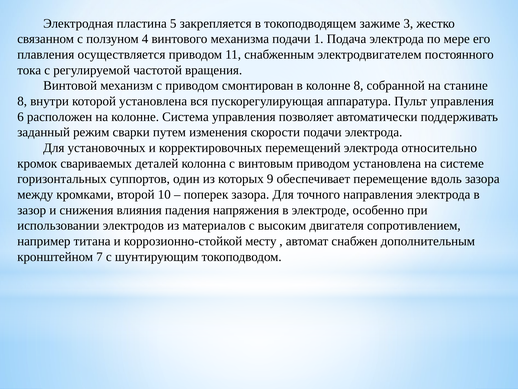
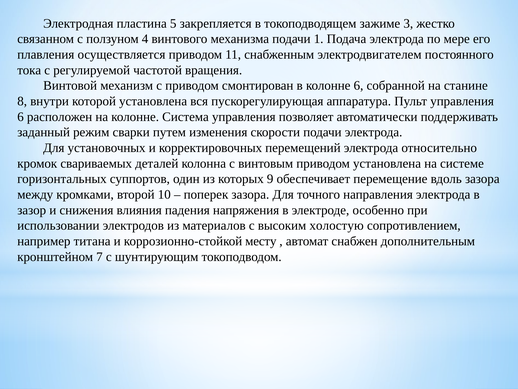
колонне 8: 8 -> 6
двигателя: двигателя -> холостую
